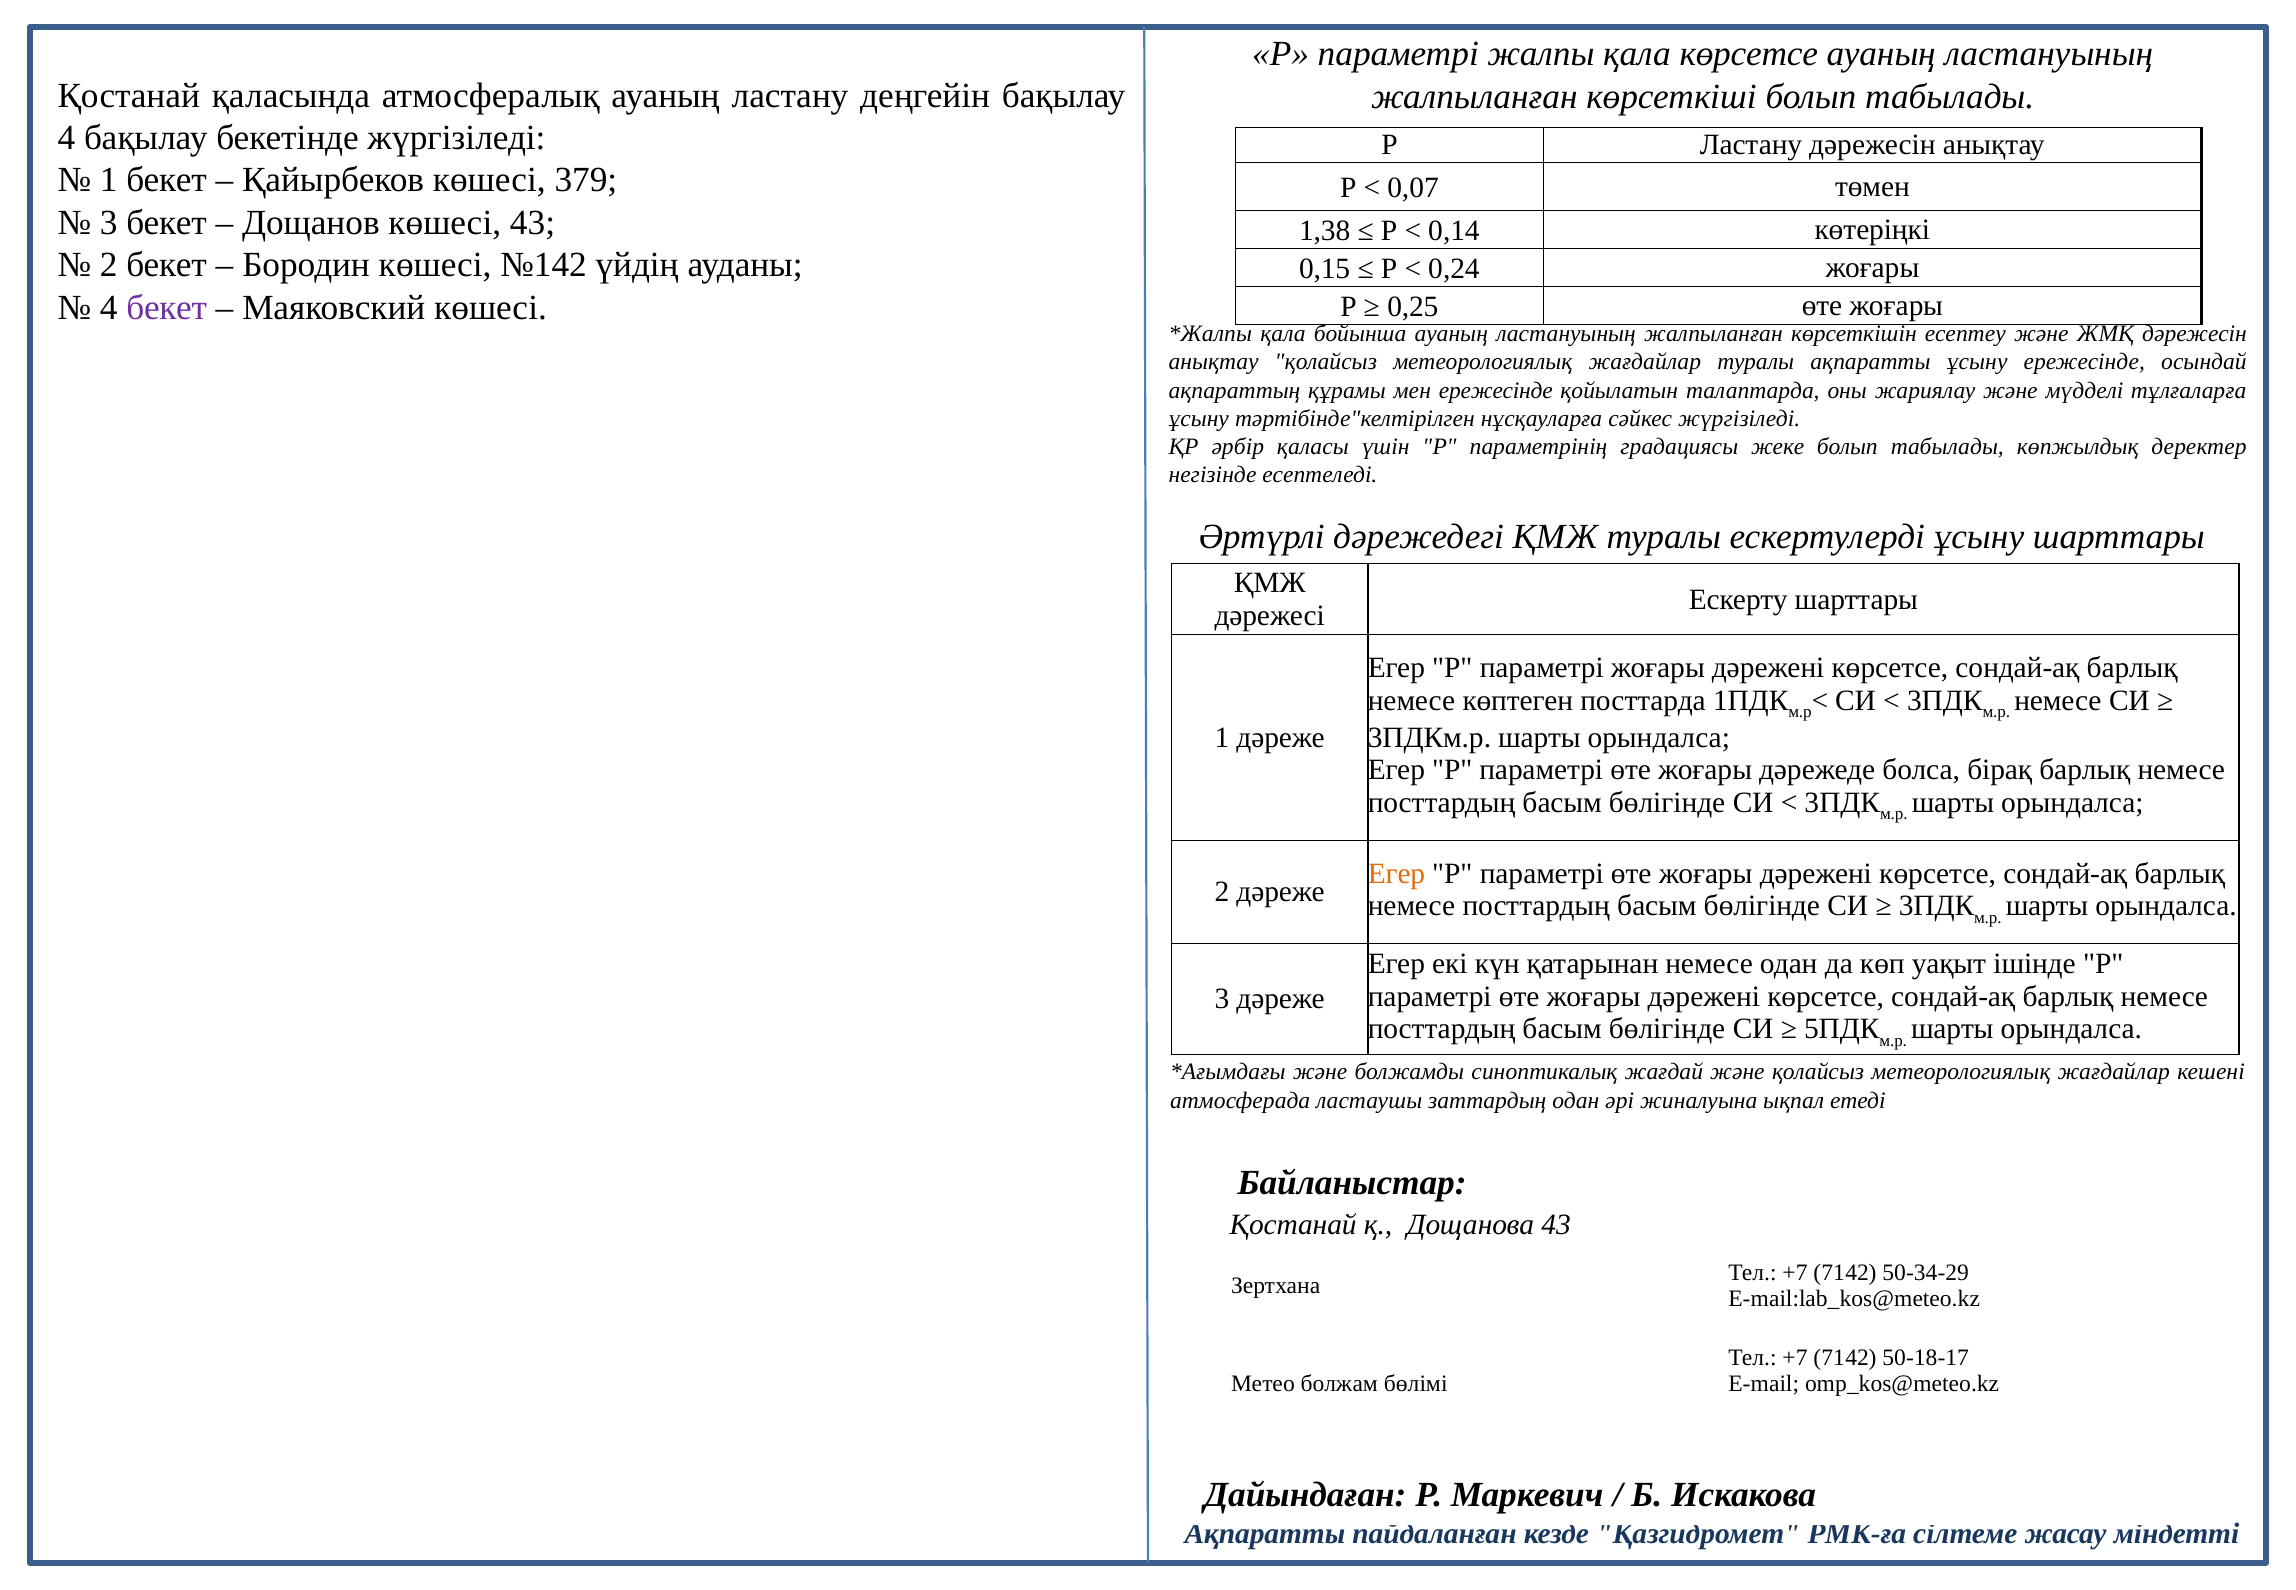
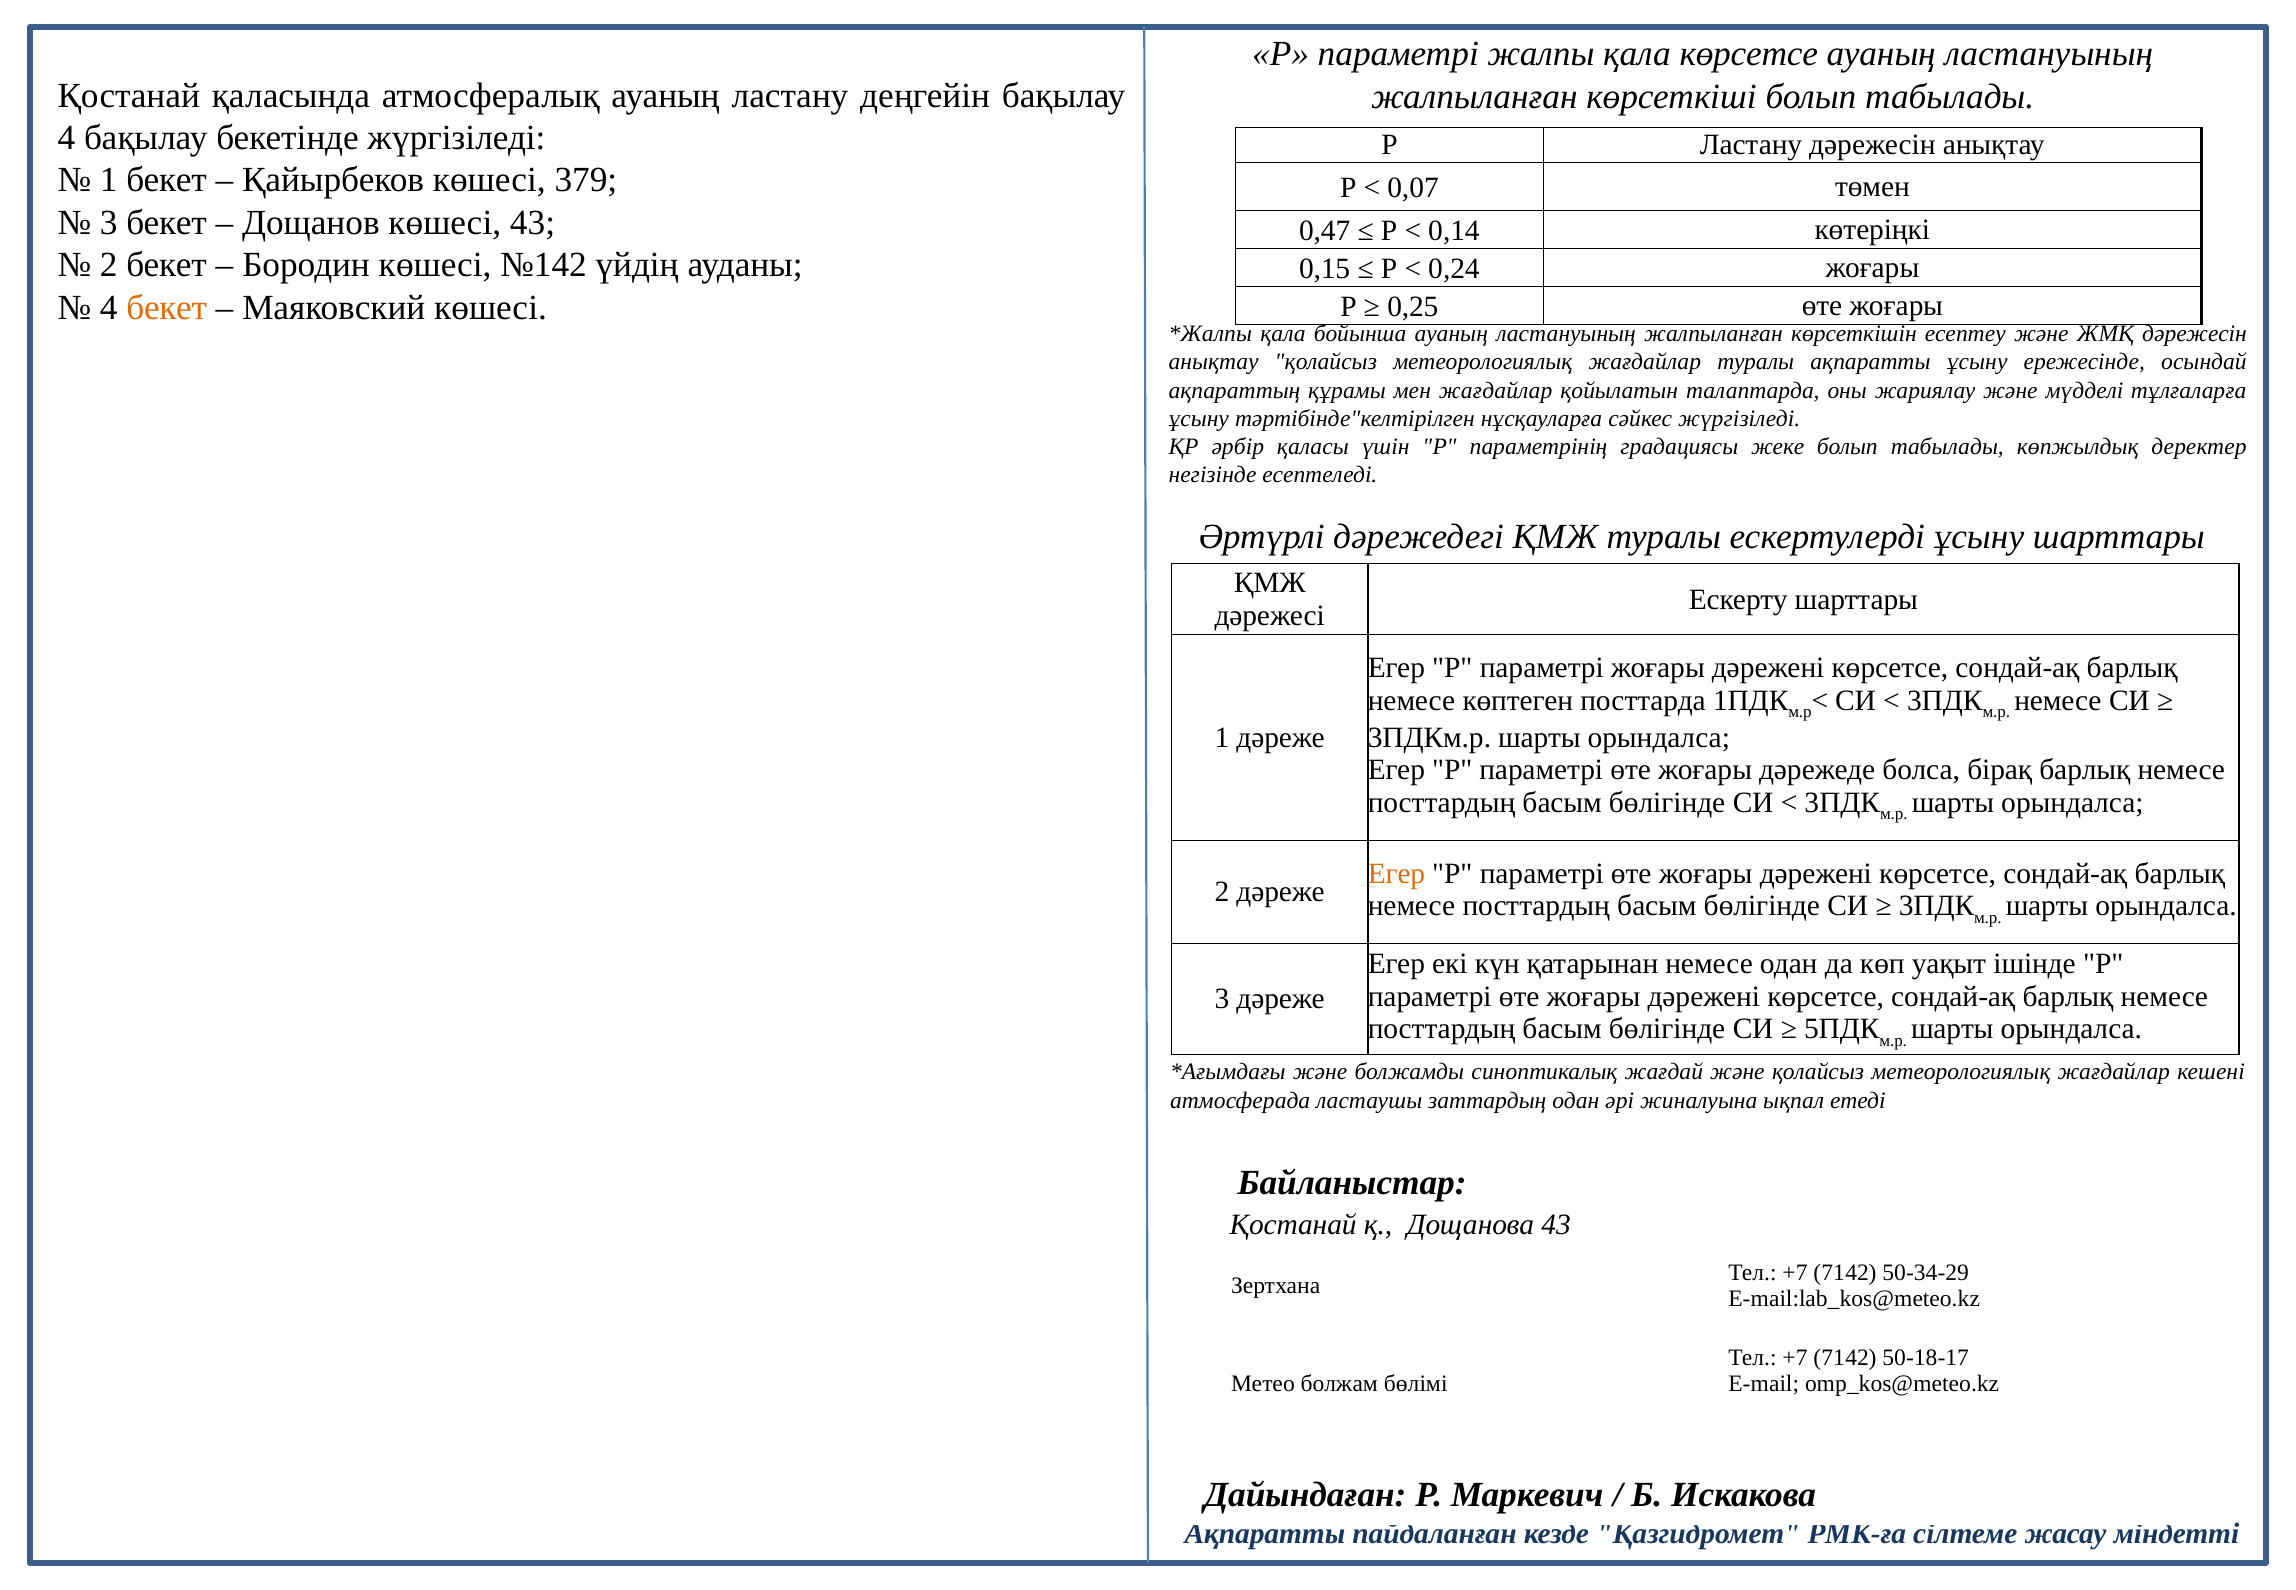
1,38: 1,38 -> 0,47
бекет at (167, 307) colour: purple -> orange
мен ережесінде: ережесінде -> жағдайлар
